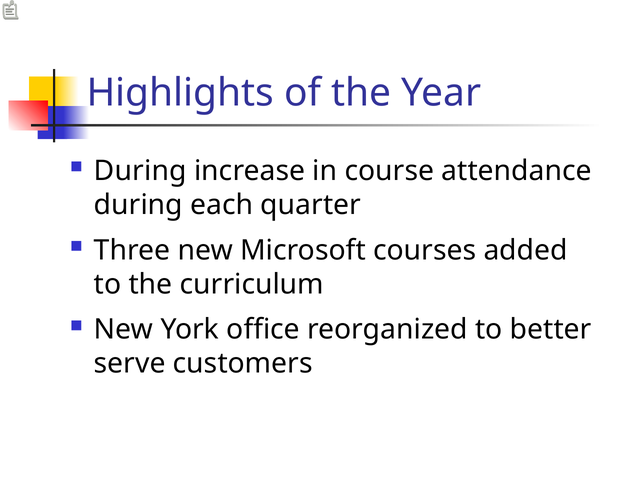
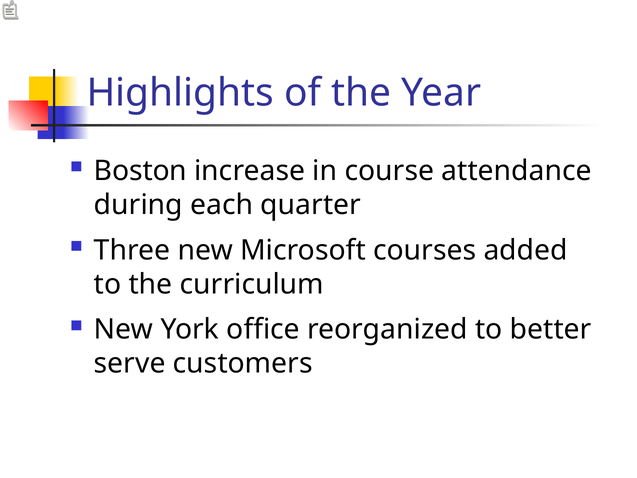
During at (140, 171): During -> Boston
